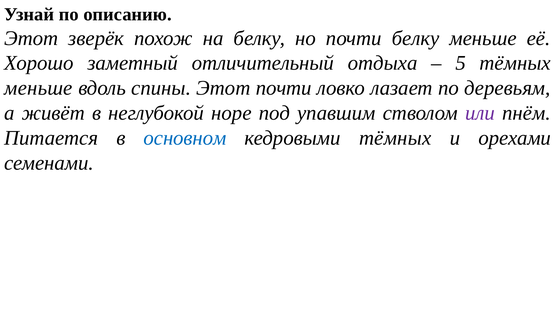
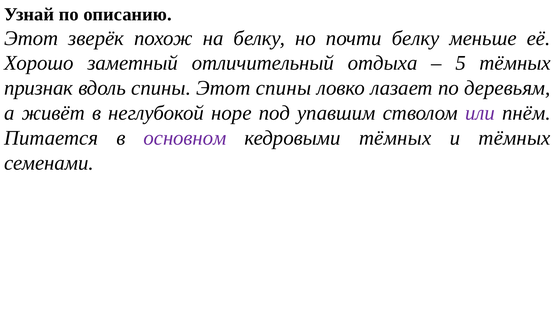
меньше at (38, 88): меньше -> признак
Этот почти: почти -> спины
основном colour: blue -> purple
и орехами: орехами -> тёмных
